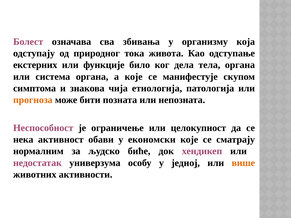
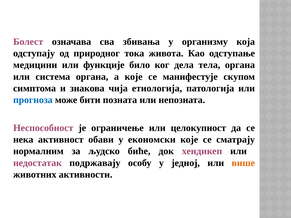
екстерних: екстерних -> медицини
прогноза colour: orange -> blue
универзума: универзума -> подржавају
